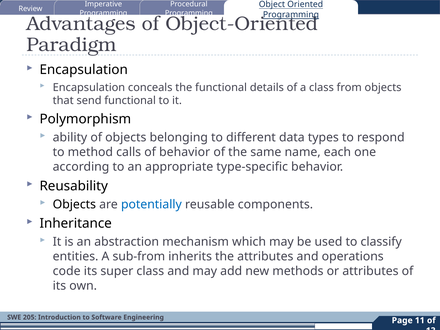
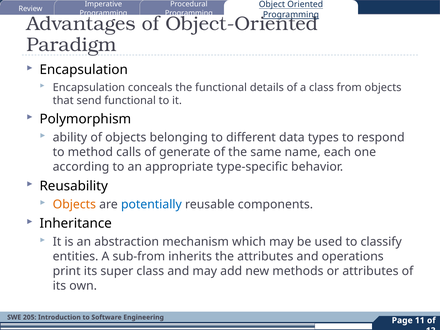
of behavior: behavior -> generate
Objects at (74, 204) colour: black -> orange
code: code -> print
